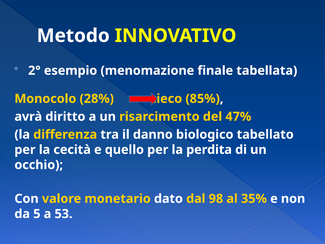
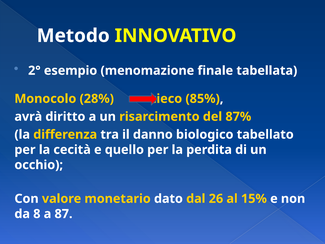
47%: 47% -> 87%
98: 98 -> 26
35%: 35% -> 15%
5: 5 -> 8
53: 53 -> 87
